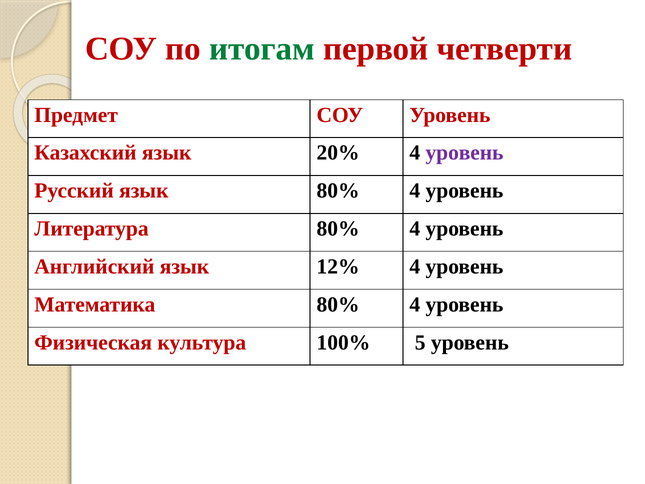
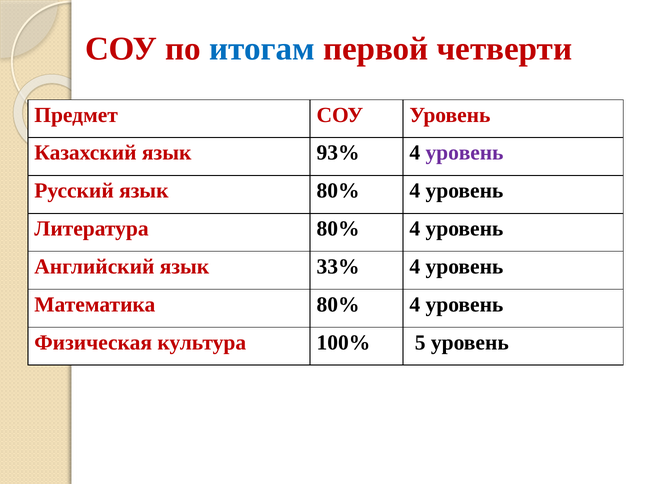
итогам colour: green -> blue
20%: 20% -> 93%
12%: 12% -> 33%
